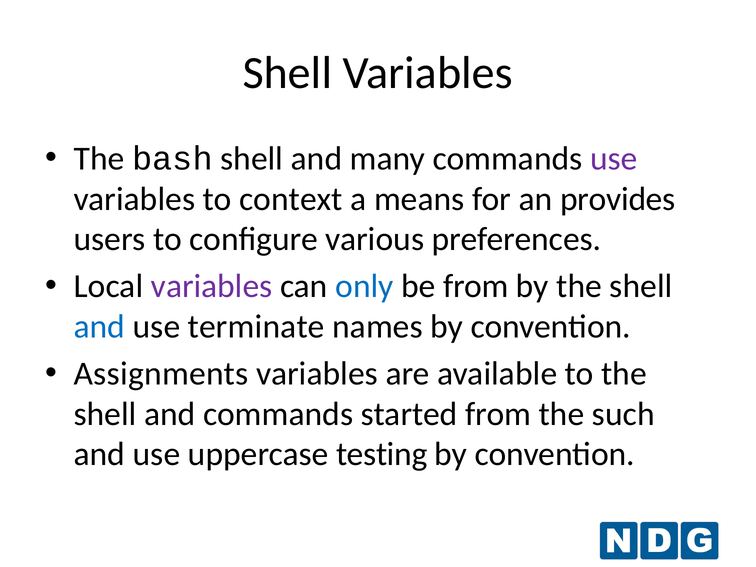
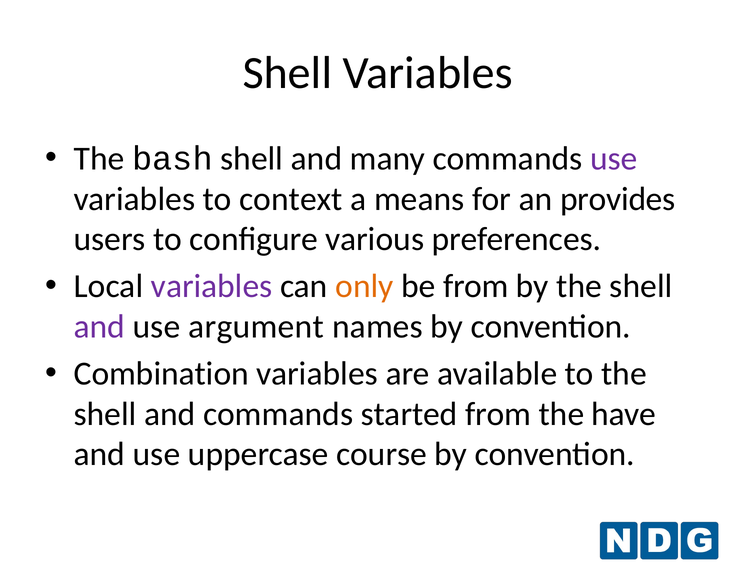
only colour: blue -> orange
and at (99, 327) colour: blue -> purple
terminate: terminate -> argument
Assignments: Assignments -> Combination
such: such -> have
testing: testing -> course
